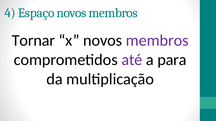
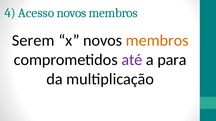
Espaço: Espaço -> Acesso
Tornar: Tornar -> Serem
membros at (157, 41) colour: purple -> orange
